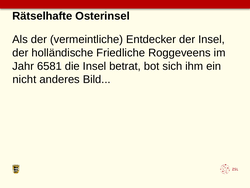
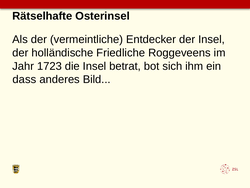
6581: 6581 -> 1723
nicht: nicht -> dass
